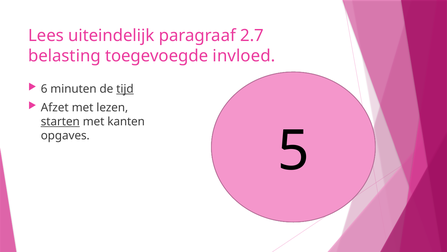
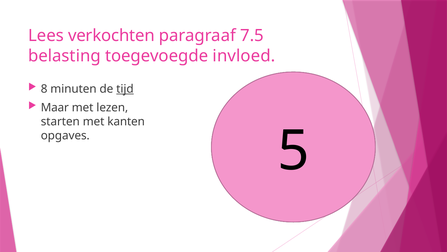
uiteindelijk: uiteindelijk -> verkochten
2.7: 2.7 -> 7.5
6: 6 -> 8
Afzet: Afzet -> Maar
starten underline: present -> none
